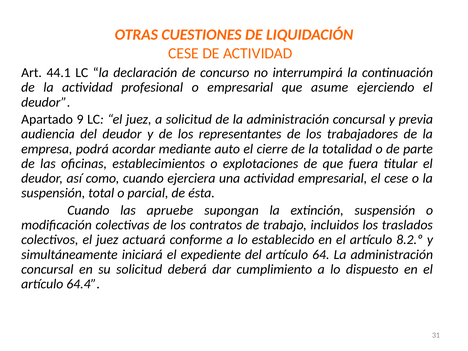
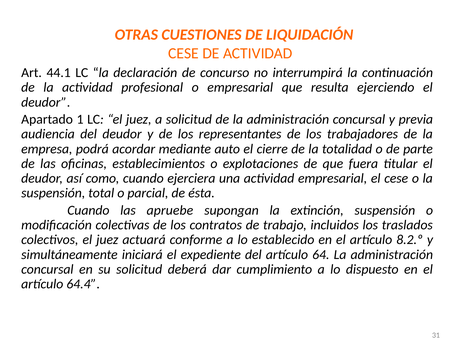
asume: asume -> resulta
9: 9 -> 1
